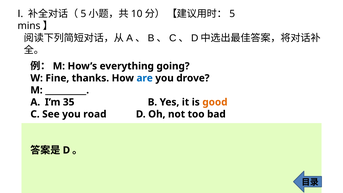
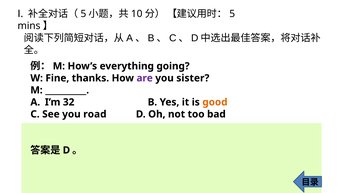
are colour: blue -> purple
drove: drove -> sister
35: 35 -> 32
